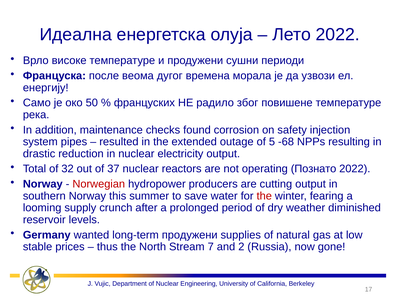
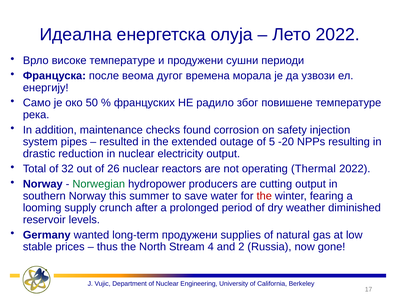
-68: -68 -> -20
37: 37 -> 26
Познато: Познато -> Thermal
Norwegian colour: red -> green
7: 7 -> 4
